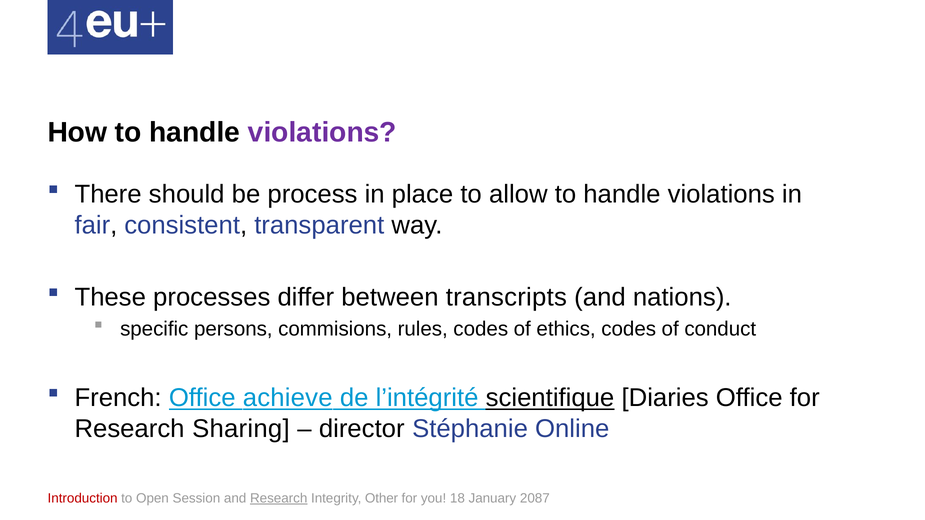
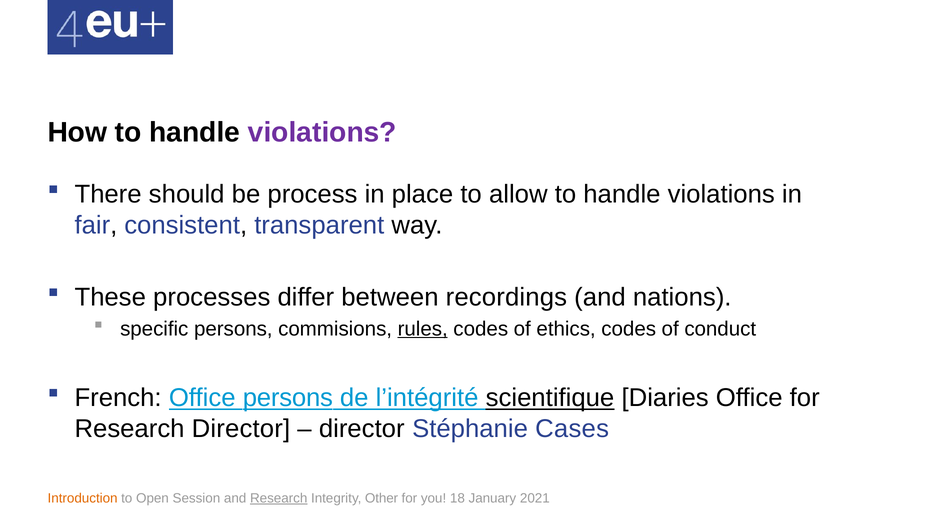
transcripts: transcripts -> recordings
rules underline: none -> present
Office achieve: achieve -> persons
Research Sharing: Sharing -> Director
Online: Online -> Cases
Introduction colour: red -> orange
2087: 2087 -> 2021
